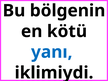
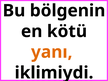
yanı colour: blue -> orange
